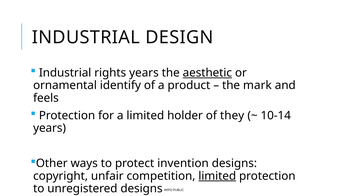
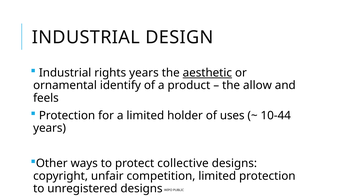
mark: mark -> allow
they: they -> uses
10-14: 10-14 -> 10-44
invention: invention -> collective
limited at (217, 176) underline: present -> none
